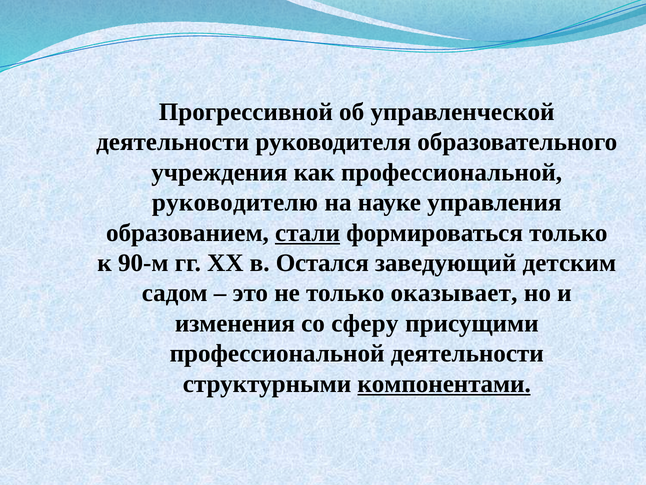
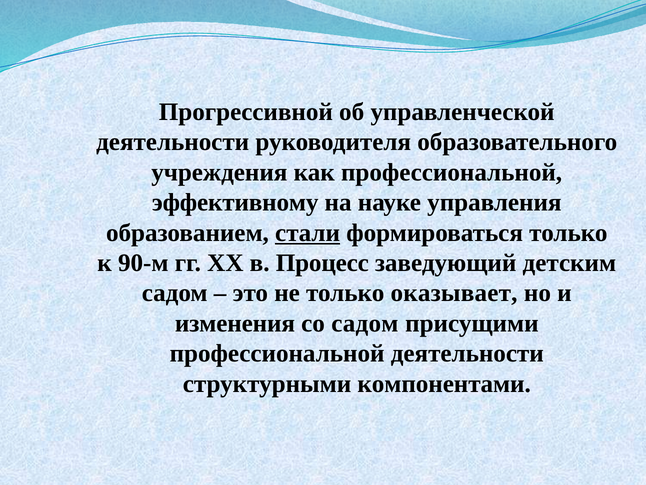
руководителю: руководителю -> эффективному
Остался: Остался -> Процесс
со сферу: сферу -> садом
компонентами underline: present -> none
